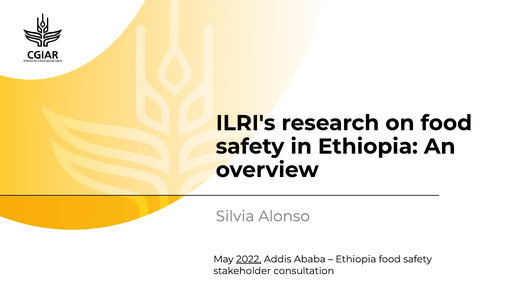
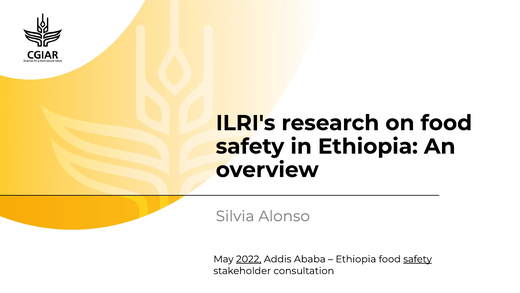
safety at (418, 259) underline: none -> present
